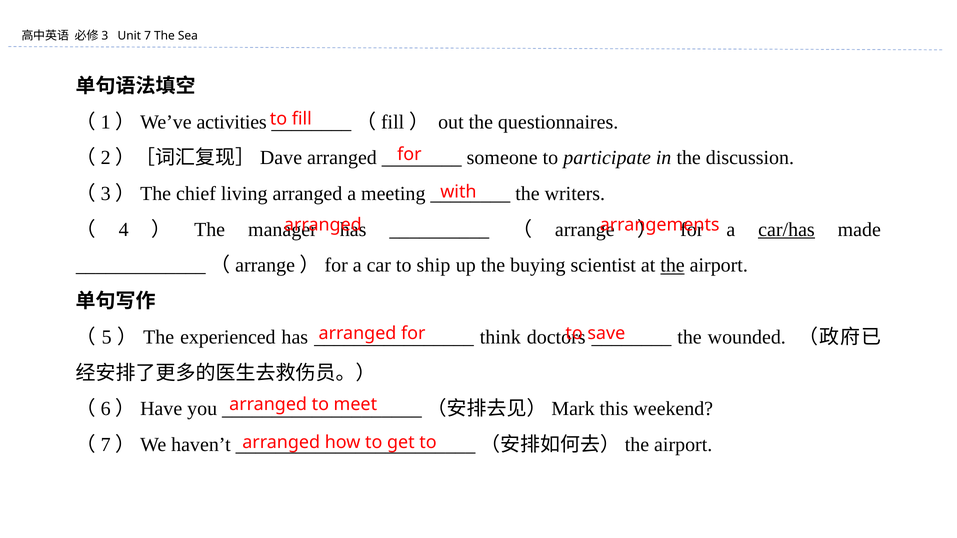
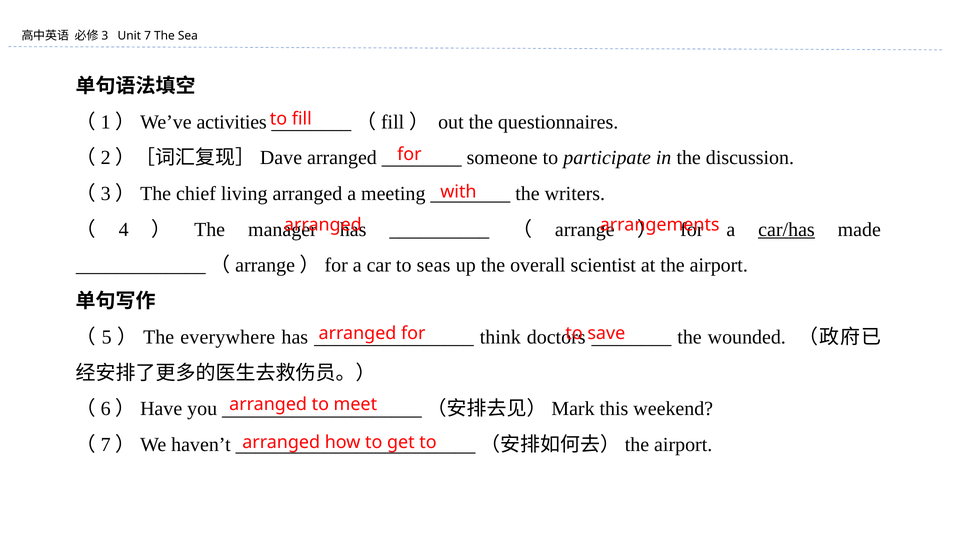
ship: ship -> seas
buying: buying -> overall
the at (673, 266) underline: present -> none
experienced: experienced -> everywhere
